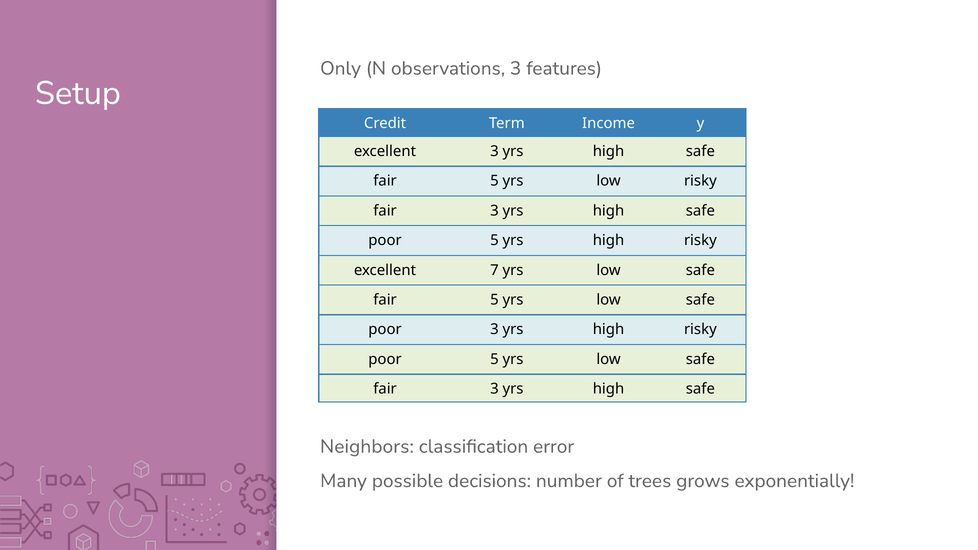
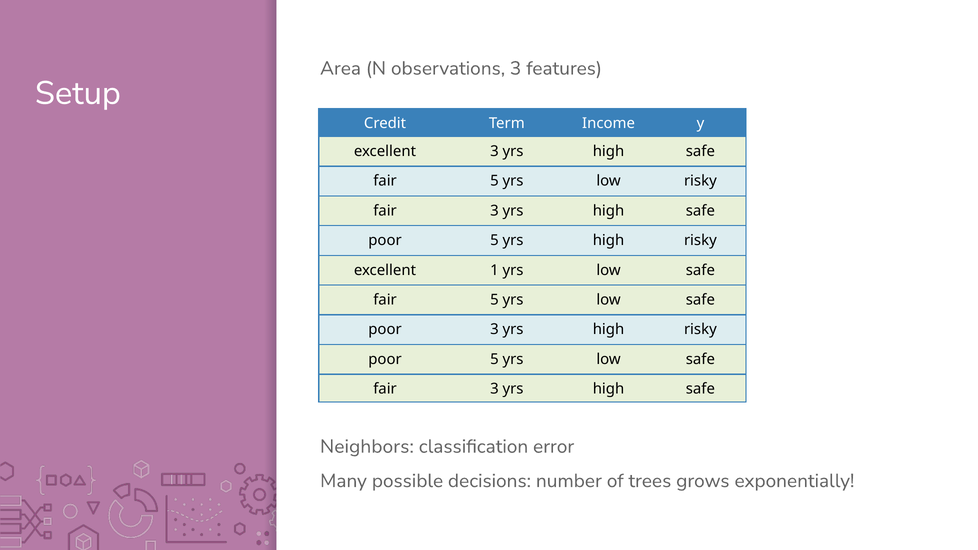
Only: Only -> Area
7: 7 -> 1
